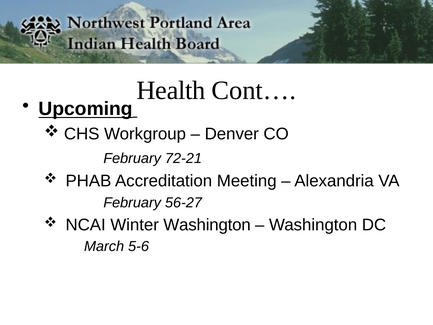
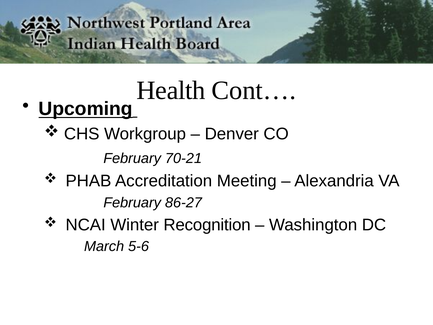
72-21: 72-21 -> 70-21
56-27: 56-27 -> 86-27
Winter Washington: Washington -> Recognition
